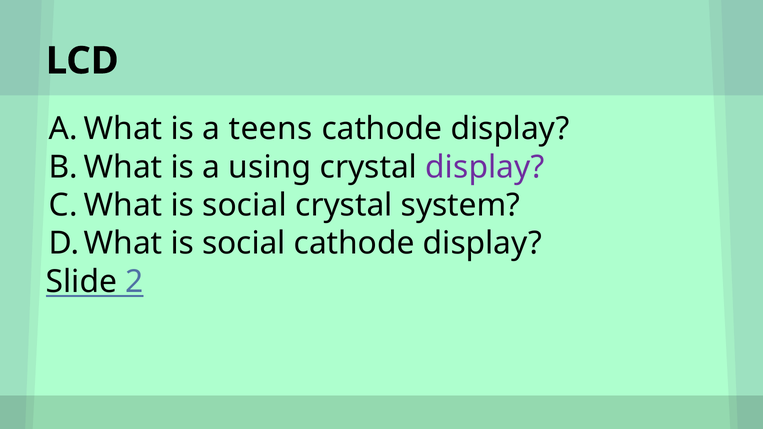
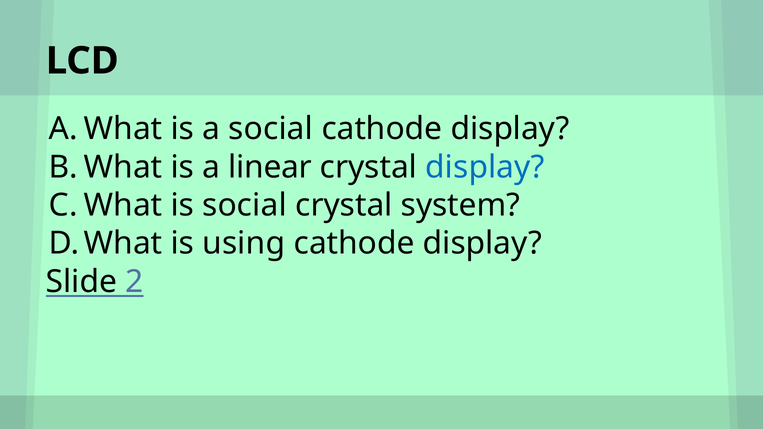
a teens: teens -> social
using: using -> linear
display at (485, 167) colour: purple -> blue
social at (244, 244): social -> using
